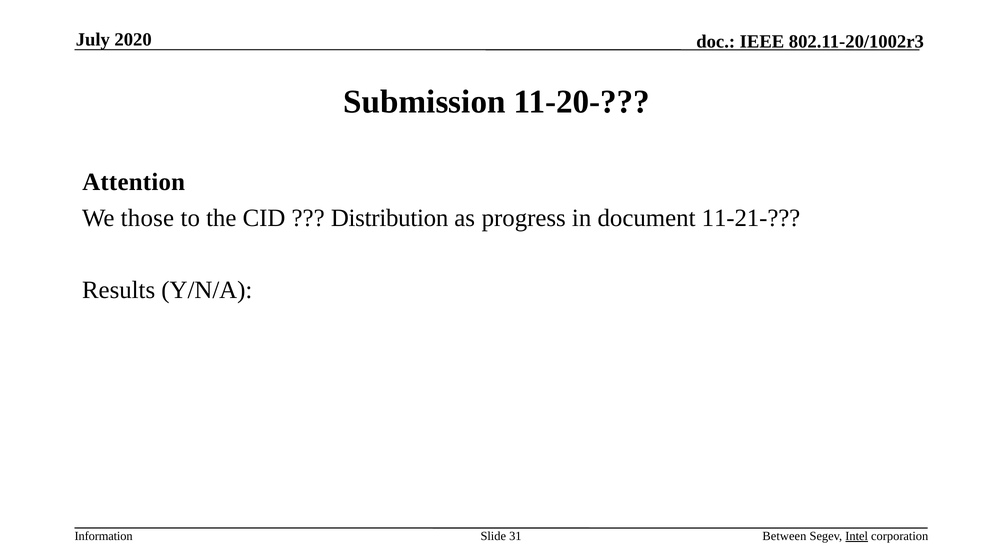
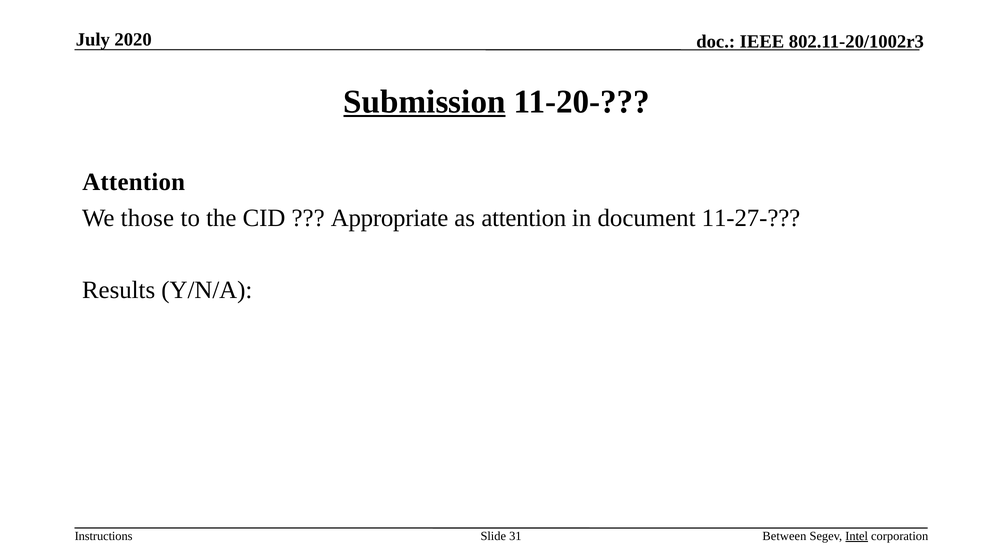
Submission underline: none -> present
Distribution: Distribution -> Appropriate
as progress: progress -> attention
11-21-: 11-21- -> 11-27-
Information: Information -> Instructions
